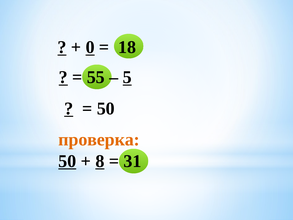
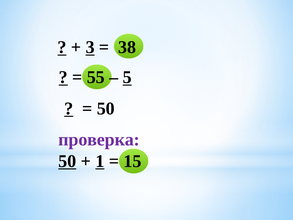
0: 0 -> 3
18: 18 -> 38
проверка colour: orange -> purple
8: 8 -> 1
31: 31 -> 15
